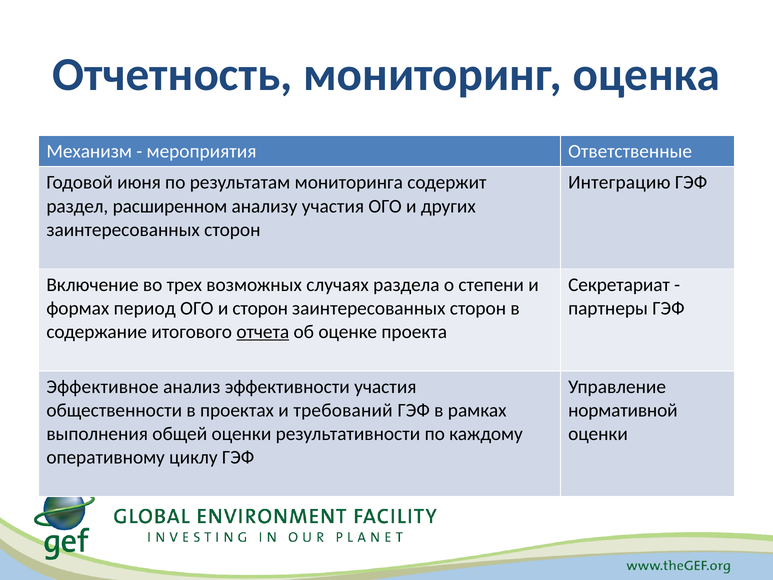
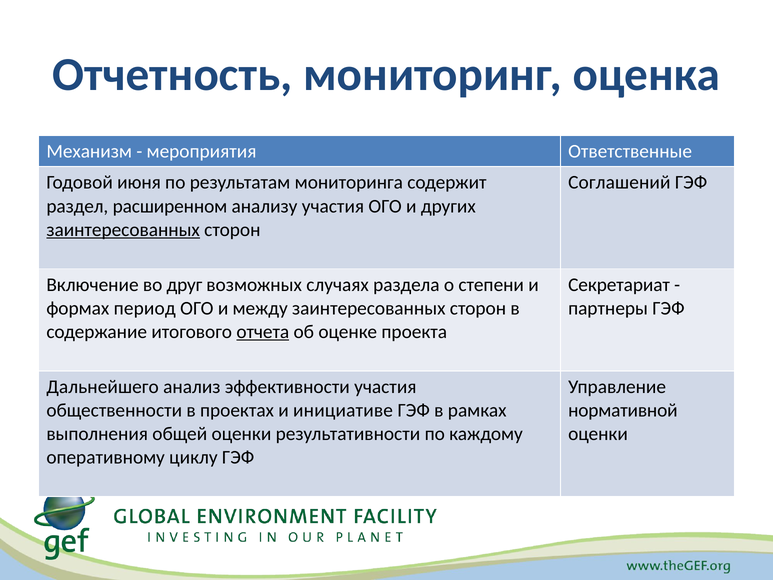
Интеграцию: Интеграцию -> Соглашений
заинтересованных at (123, 230) underline: none -> present
трех: трех -> друг
и сторон: сторон -> между
Эффективное: Эффективное -> Дальнейшего
требований: требований -> инициативе
